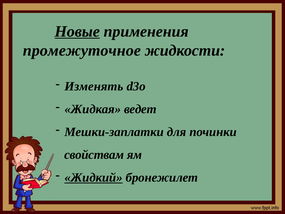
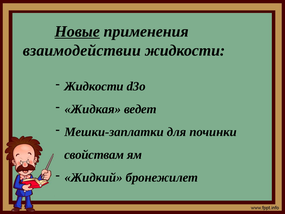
промежуточное: промежуточное -> взаимодействии
Изменять at (94, 86): Изменять -> Жидкости
Жидкий underline: present -> none
